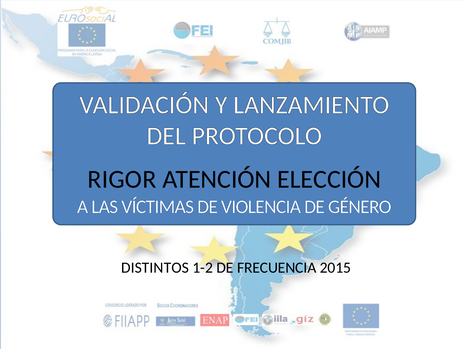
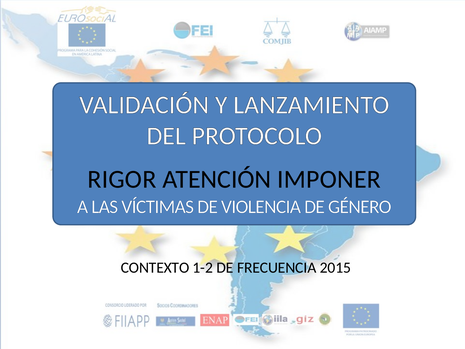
ELECCIÓN: ELECCIÓN -> IMPONER
DISTINTOS: DISTINTOS -> CONTEXTO
